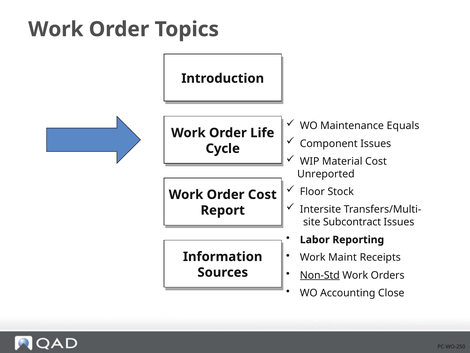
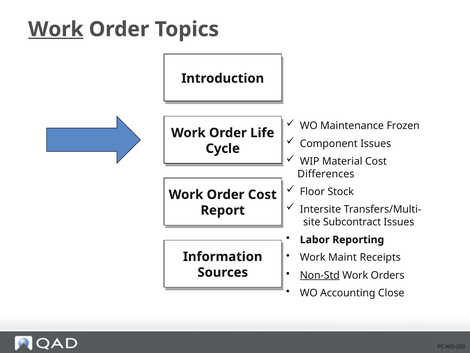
Work at (56, 29) underline: none -> present
Equals: Equals -> Frozen
Unreported: Unreported -> Differences
